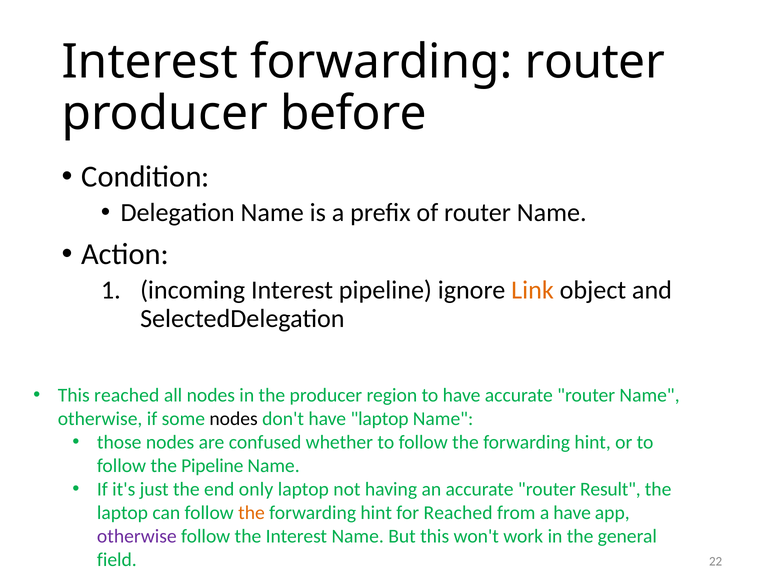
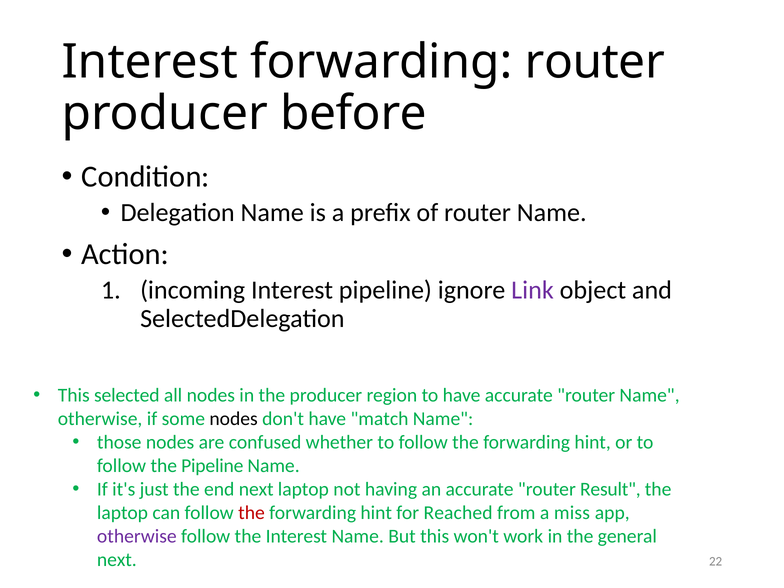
Link colour: orange -> purple
This reached: reached -> selected
have laptop: laptop -> match
end only: only -> next
the at (252, 513) colour: orange -> red
a have: have -> miss
field at (117, 560): field -> next
